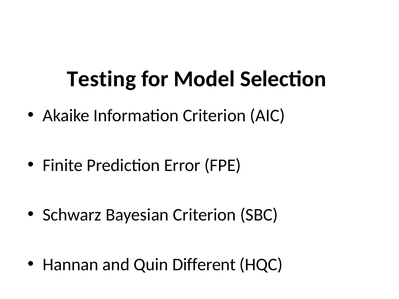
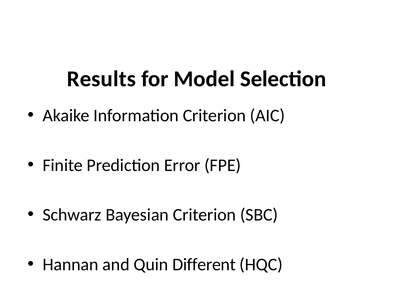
Testing: Testing -> Results
